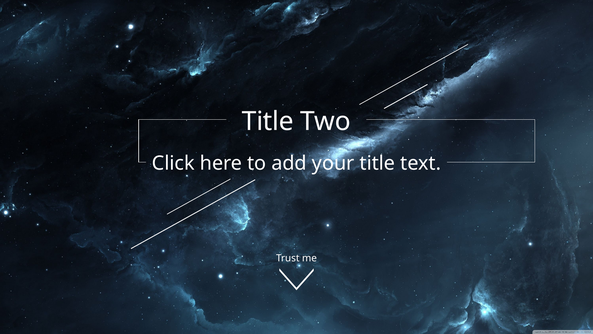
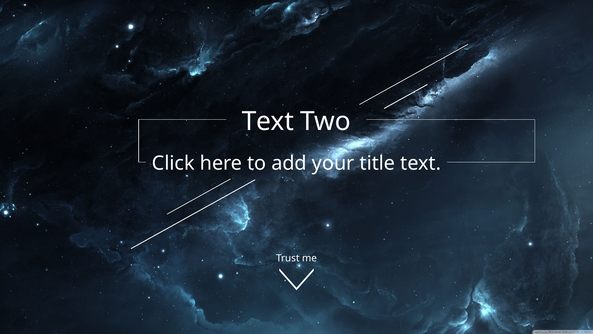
Title at (268, 121): Title -> Text
